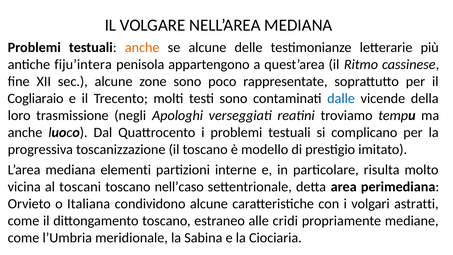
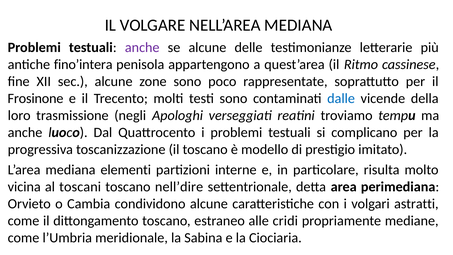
anche at (142, 47) colour: orange -> purple
fiju’intera: fiju’intera -> fino’intera
Cogliaraio: Cogliaraio -> Frosinone
nell’caso: nell’caso -> nell’dire
Italiana: Italiana -> Cambia
